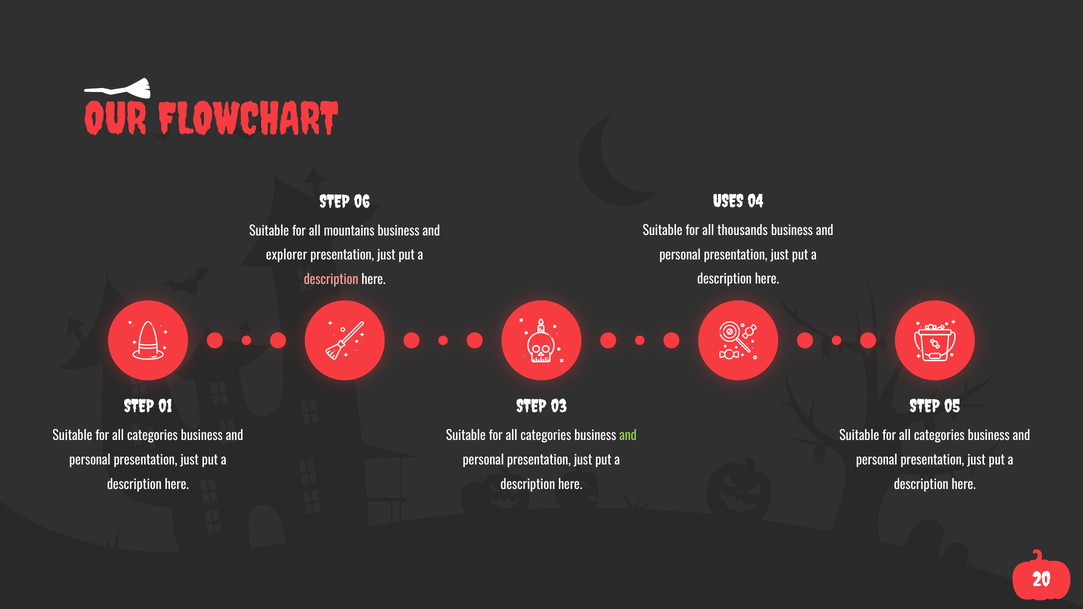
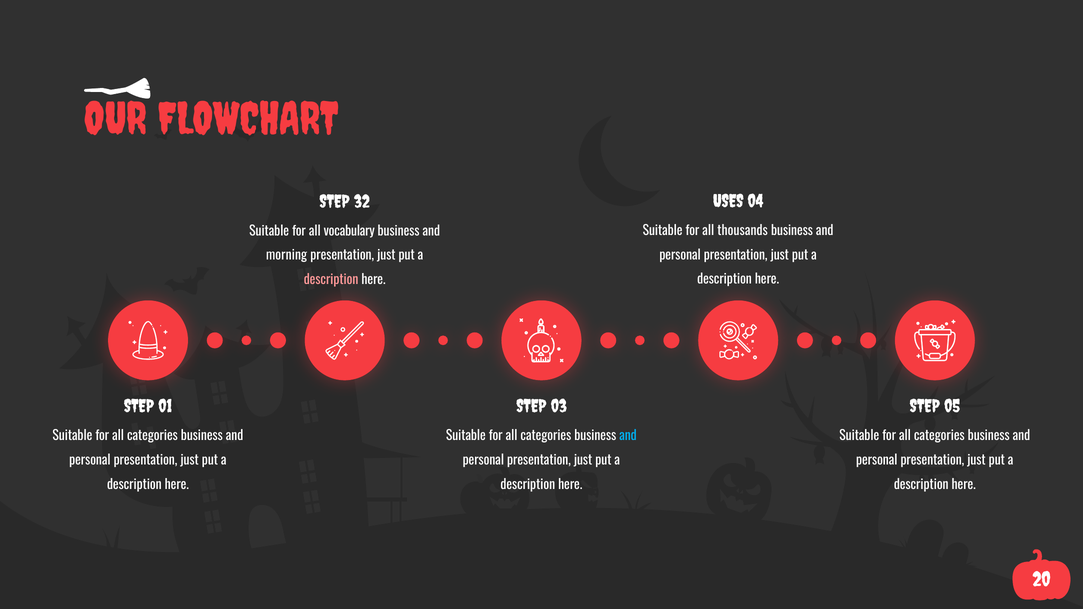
06: 06 -> 32
mountains: mountains -> vocabulary
explorer: explorer -> morning
and at (628, 436) colour: light green -> light blue
